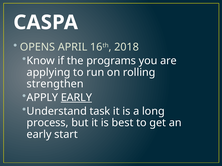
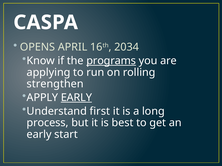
2018: 2018 -> 2034
programs underline: none -> present
task: task -> first
